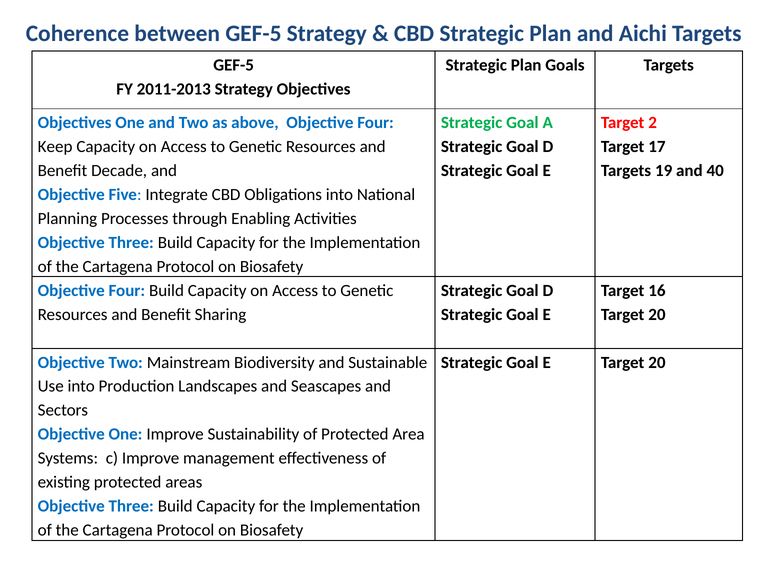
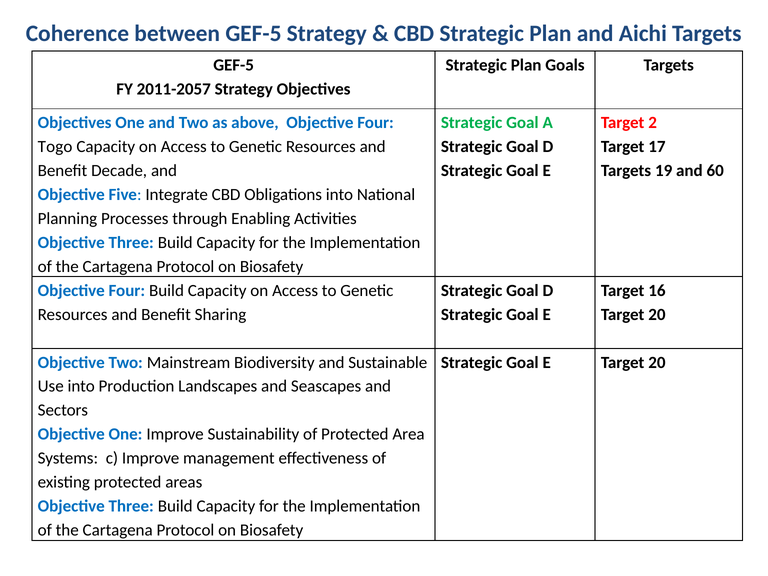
2011-2013: 2011-2013 -> 2011-2057
Keep: Keep -> Togo
40: 40 -> 60
